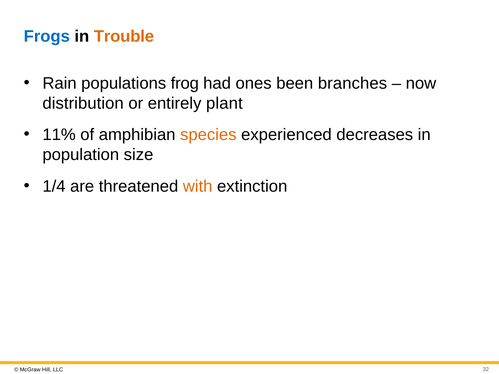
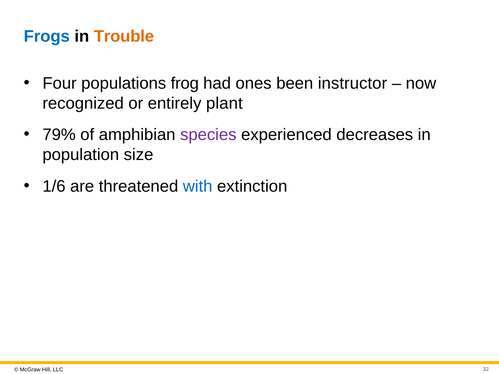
Rain: Rain -> Four
branches: branches -> instructor
distribution: distribution -> recognized
11%: 11% -> 79%
species colour: orange -> purple
1/4: 1/4 -> 1/6
with colour: orange -> blue
